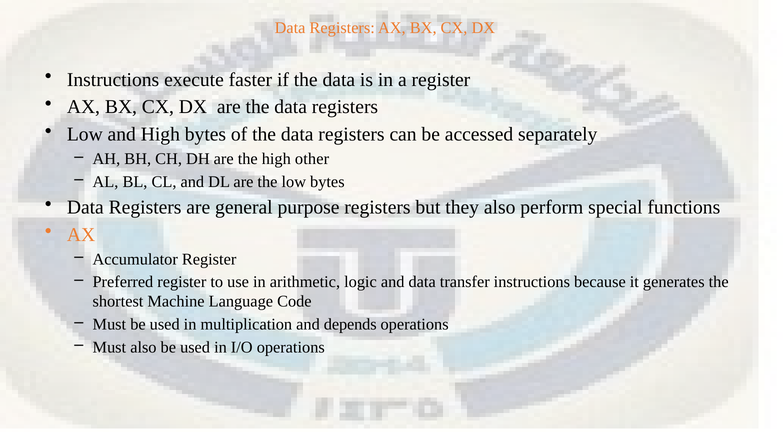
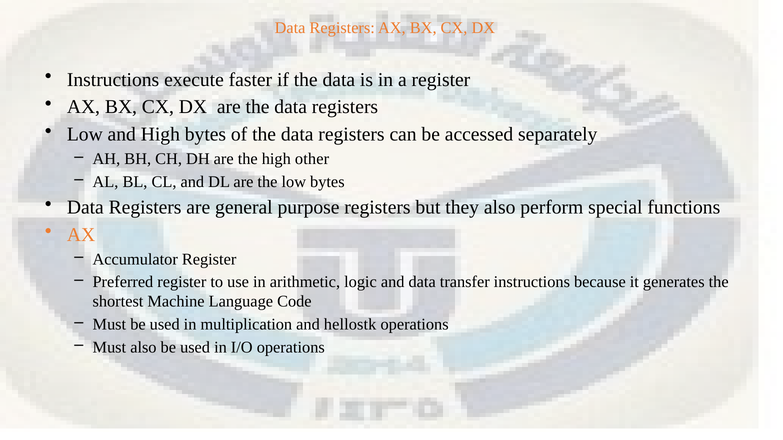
depends: depends -> hellostk
